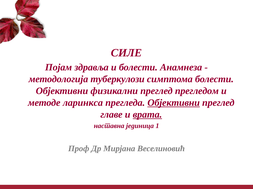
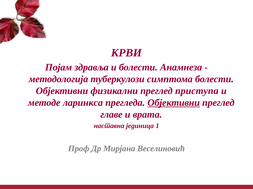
СИЛЕ: СИЛЕ -> КРВИ
прегледом: прегледом -> приступа
врата underline: present -> none
